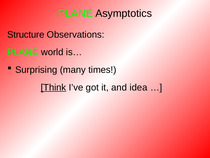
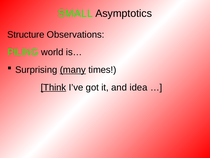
PLANE at (75, 13): PLANE -> SMALL
PLANE at (23, 52): PLANE -> PILING
many underline: none -> present
